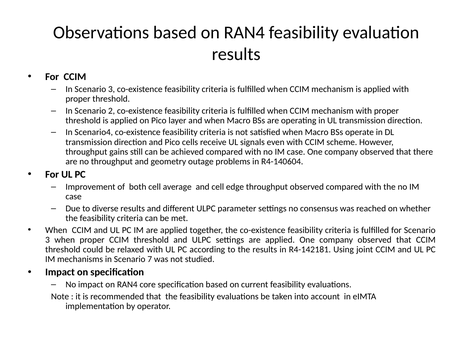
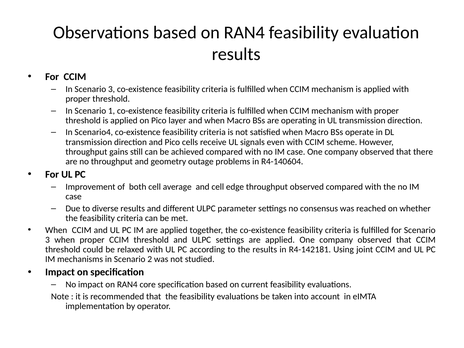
2: 2 -> 1
7: 7 -> 2
